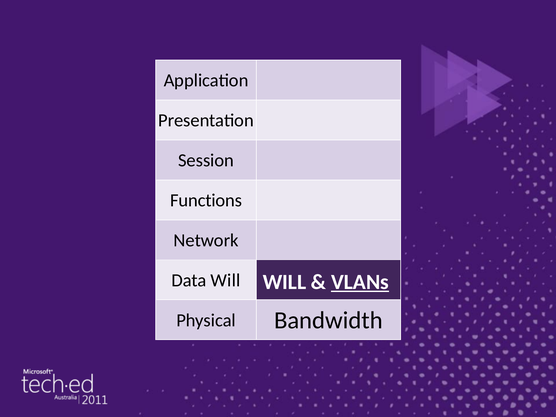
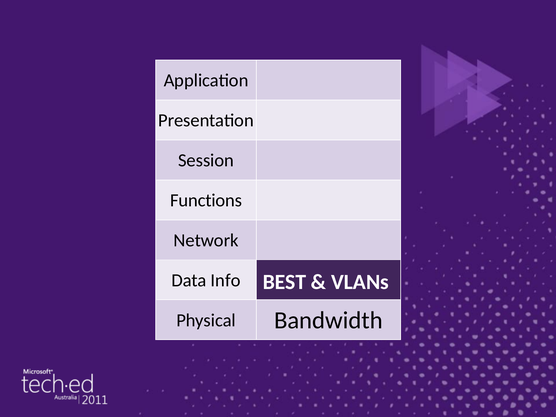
Data Will: Will -> Info
WILL at (284, 282): WILL -> BEST
VLANs underline: present -> none
